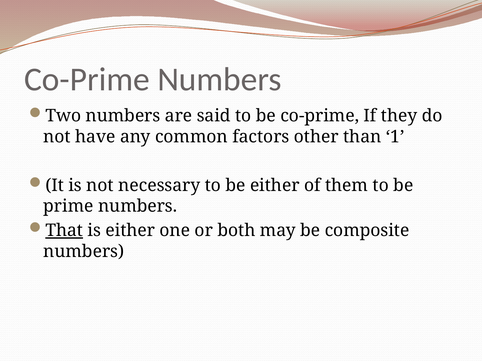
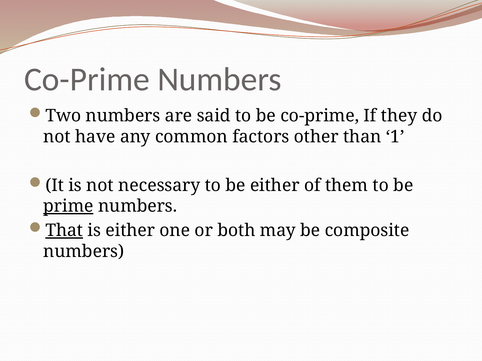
prime underline: none -> present
